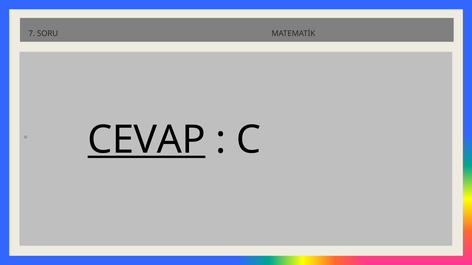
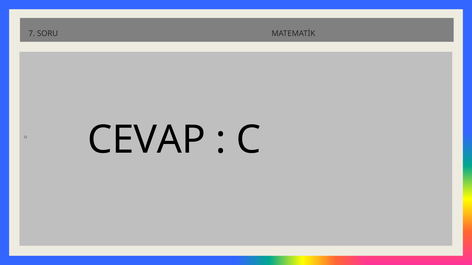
CEVAP underline: present -> none
